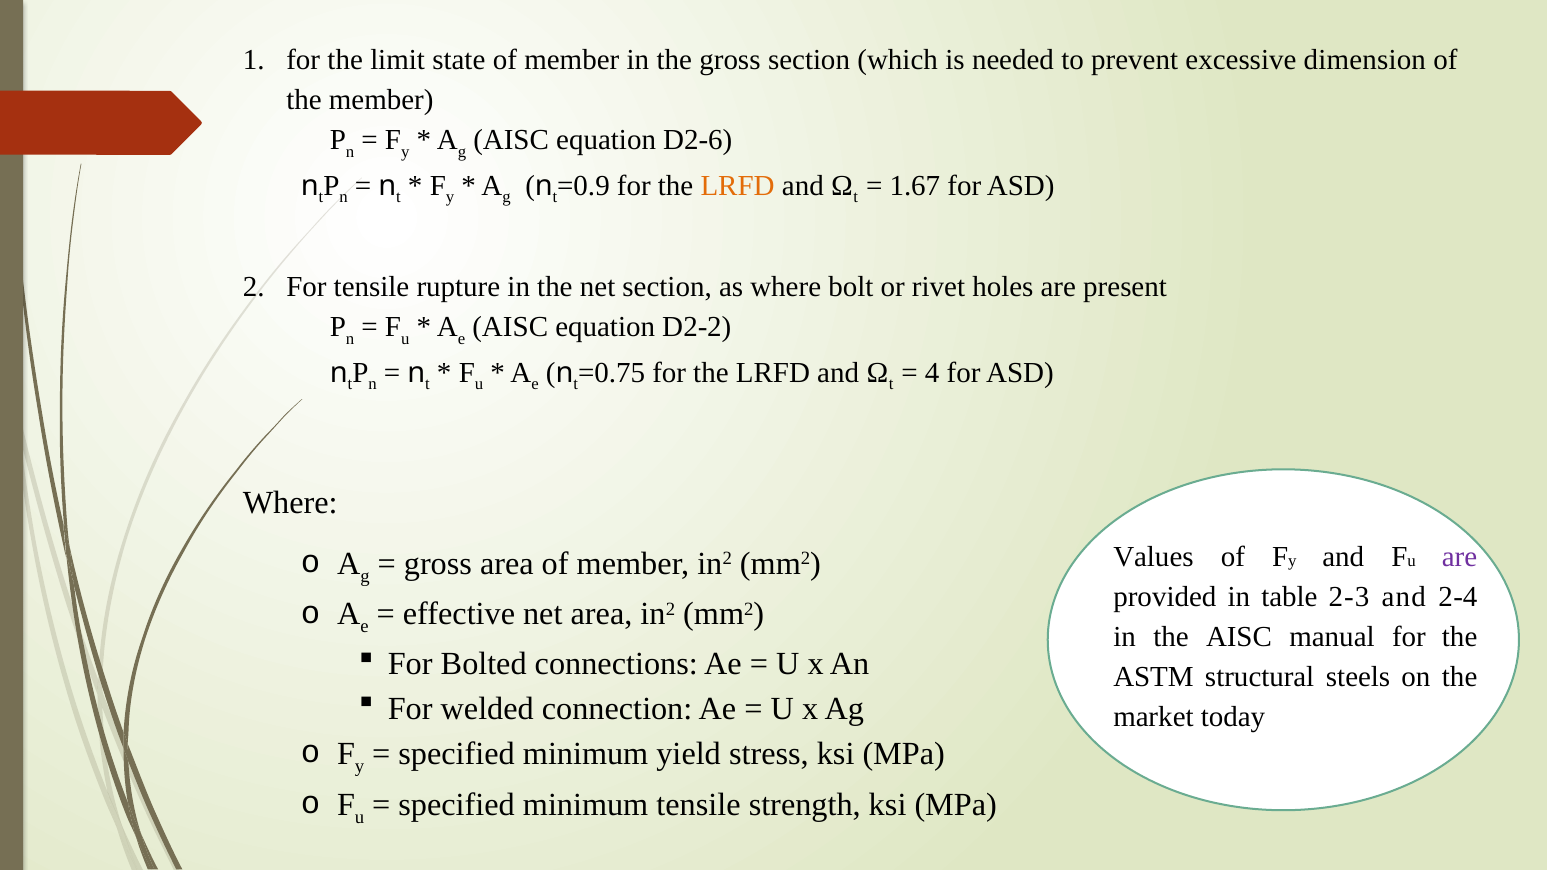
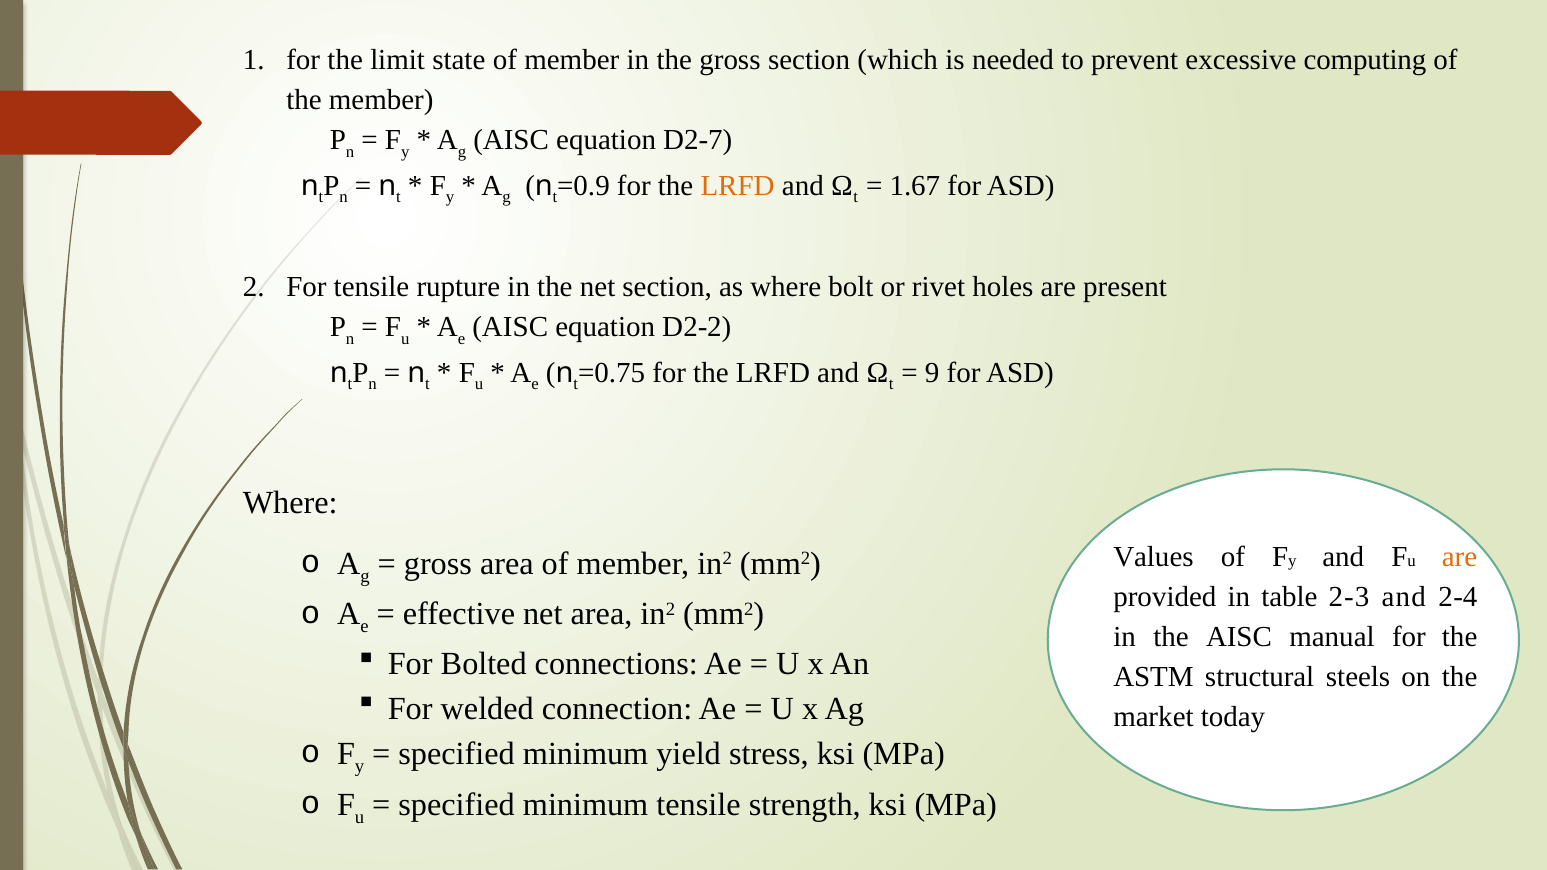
dimension: dimension -> computing
D2-6: D2-6 -> D2-7
4: 4 -> 9
are at (1460, 557) colour: purple -> orange
